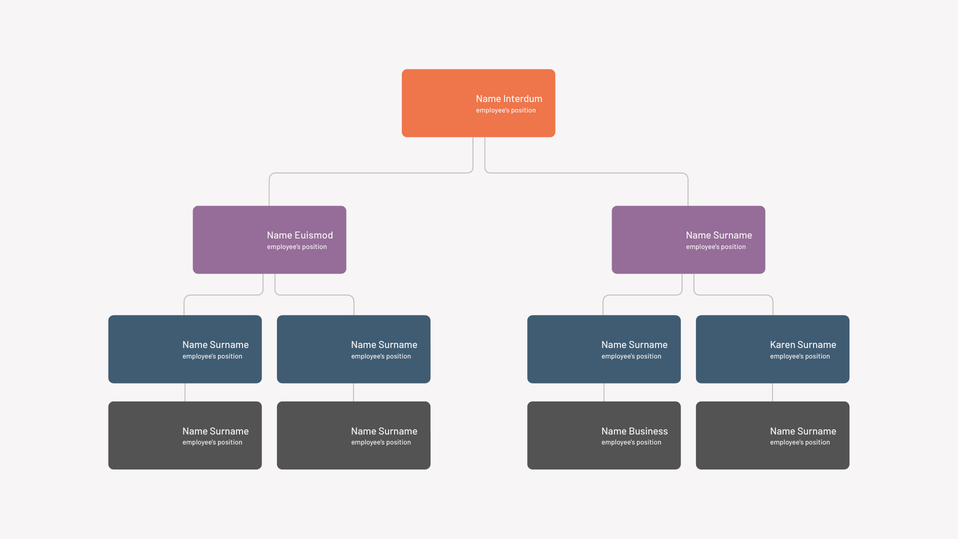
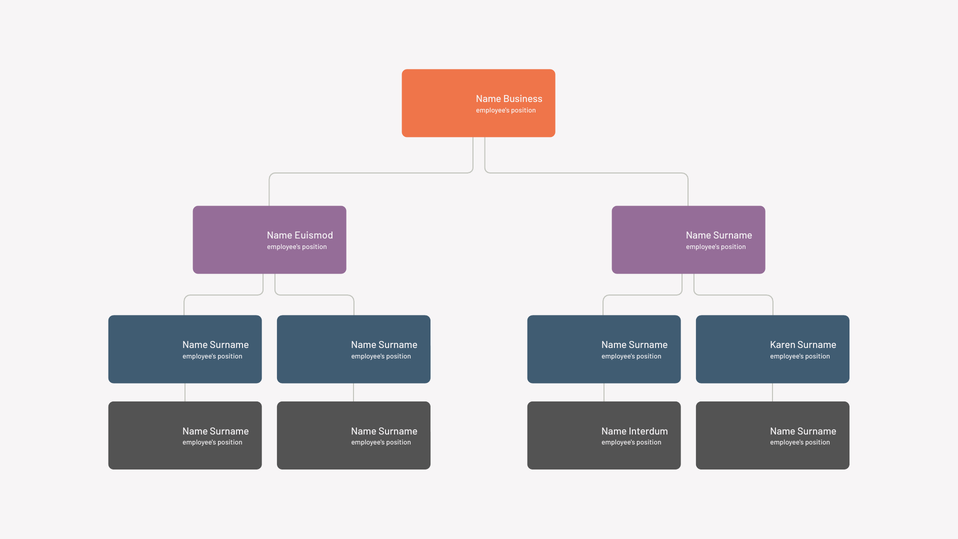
Interdum: Interdum -> Business
Business: Business -> Interdum
